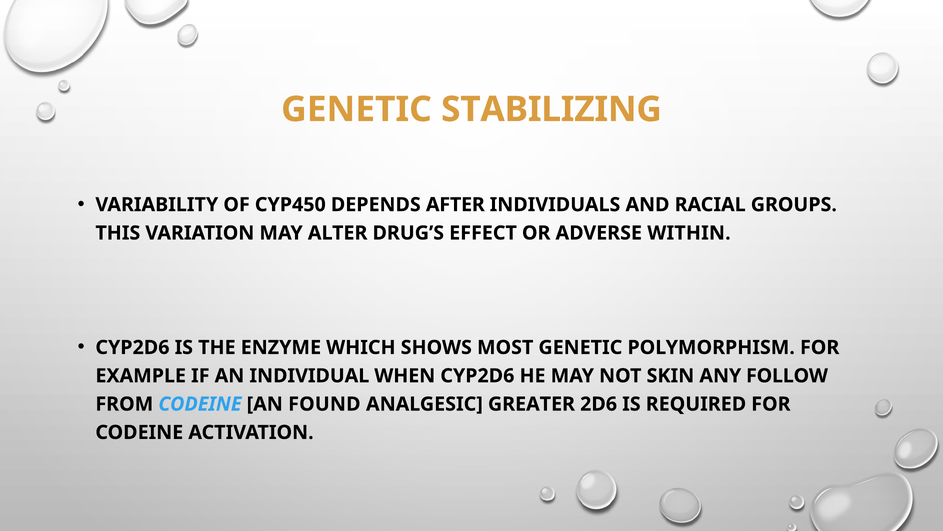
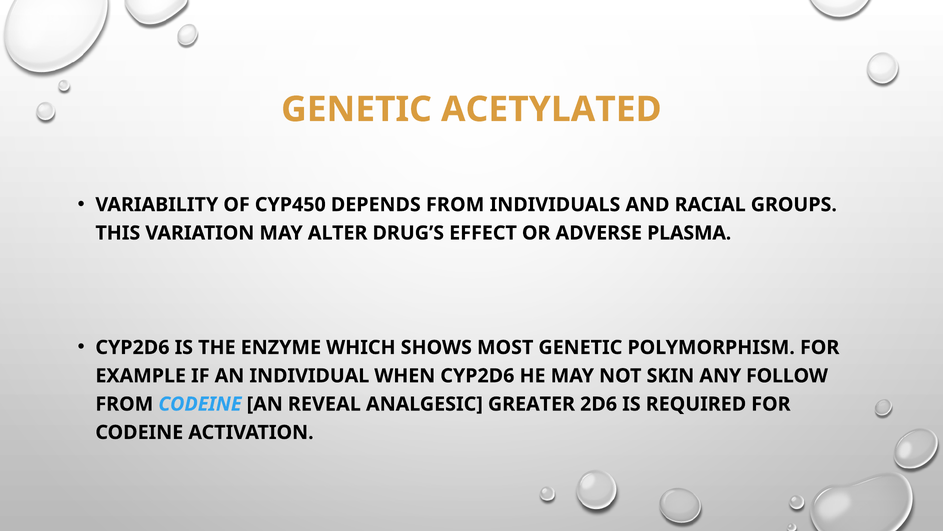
STABILIZING: STABILIZING -> ACETYLATED
DEPENDS AFTER: AFTER -> FROM
WITHIN: WITHIN -> PLASMA
FOUND: FOUND -> REVEAL
